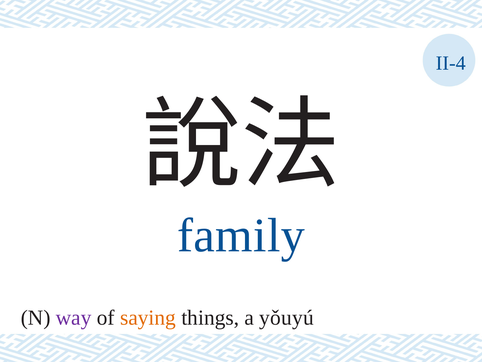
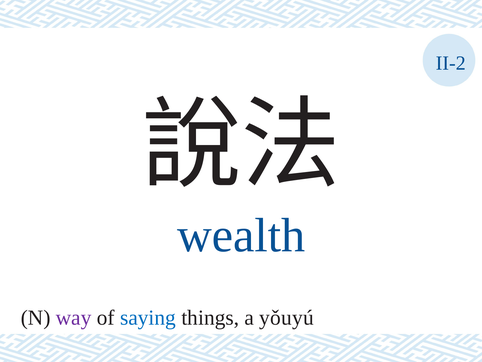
II-4: II-4 -> II-2
family: family -> wealth
saying colour: orange -> blue
